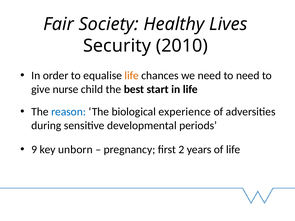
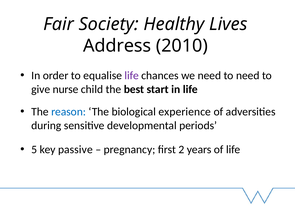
Security: Security -> Address
life at (132, 76) colour: orange -> purple
9: 9 -> 5
unborn: unborn -> passive
